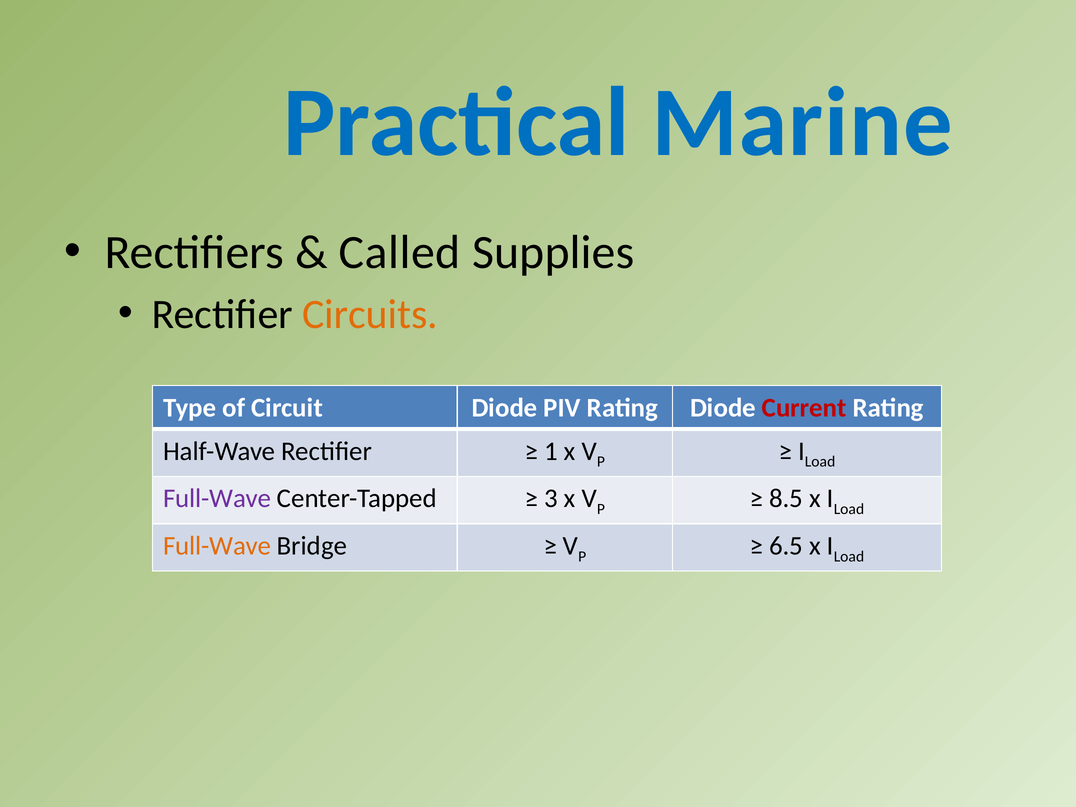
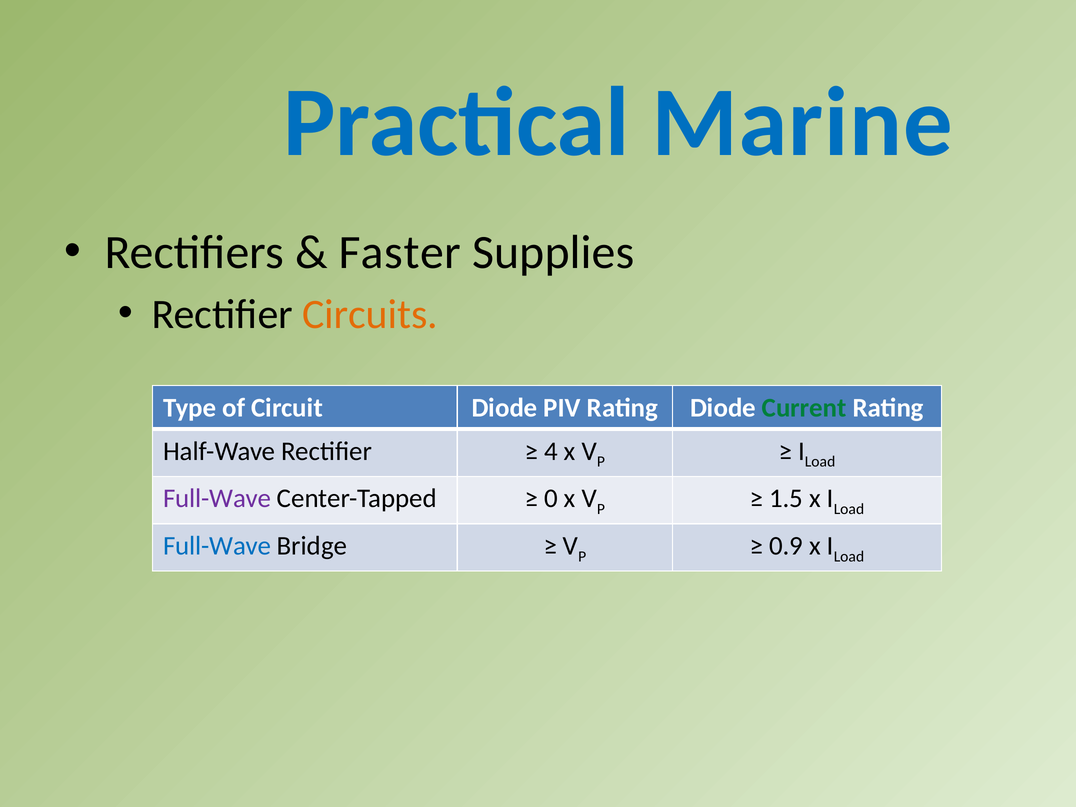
Called: Called -> Faster
Current colour: red -> green
1: 1 -> 4
3: 3 -> 0
8.5: 8.5 -> 1.5
Full-Wave at (217, 546) colour: orange -> blue
6.5: 6.5 -> 0.9
